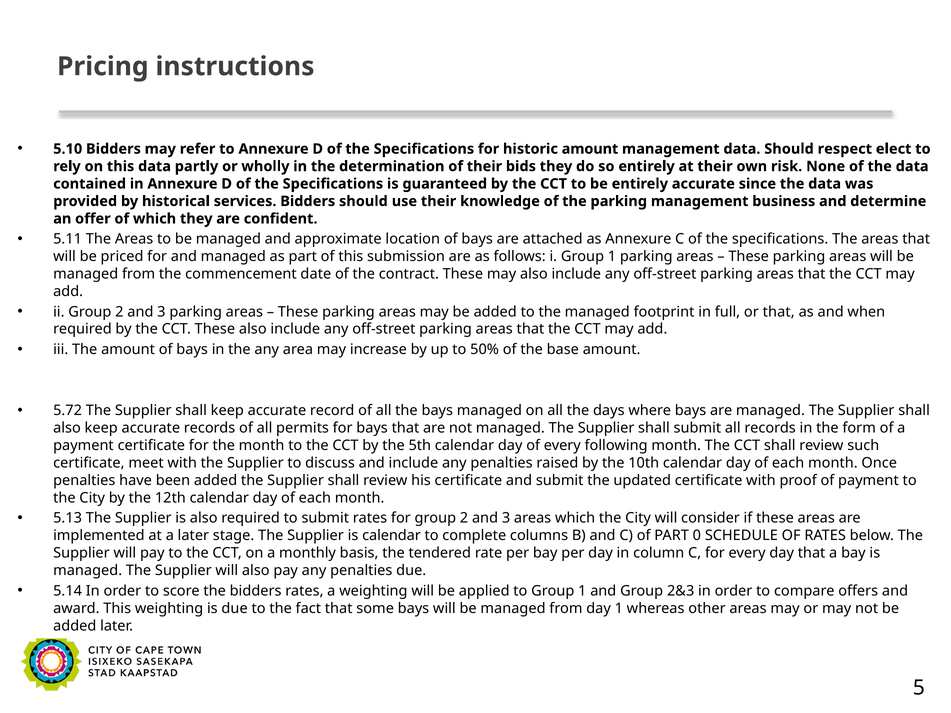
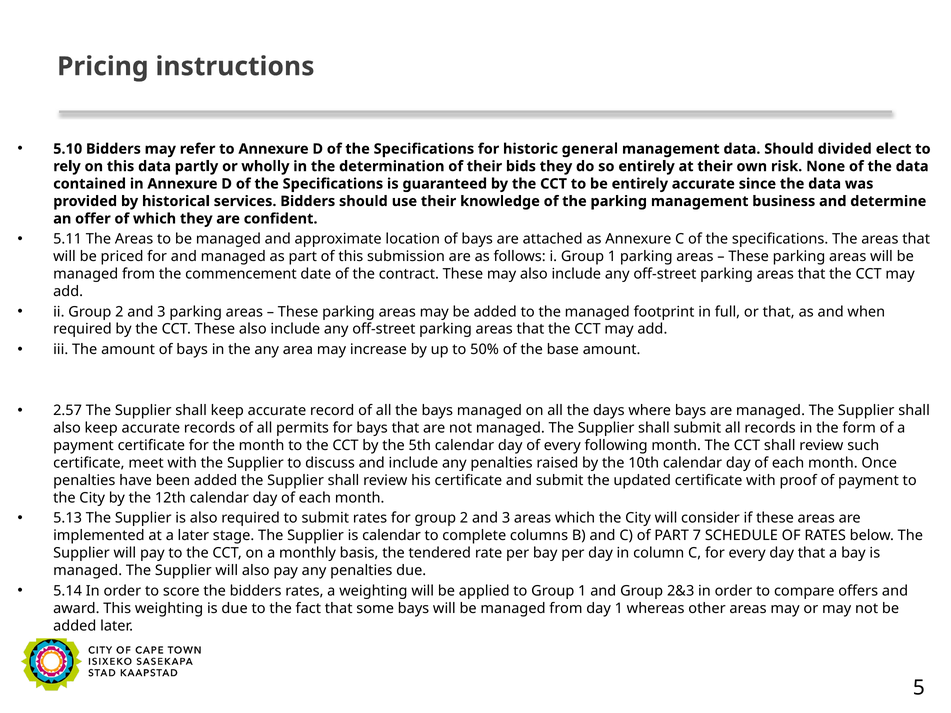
historic amount: amount -> general
respect: respect -> divided
5.72: 5.72 -> 2.57
0: 0 -> 7
